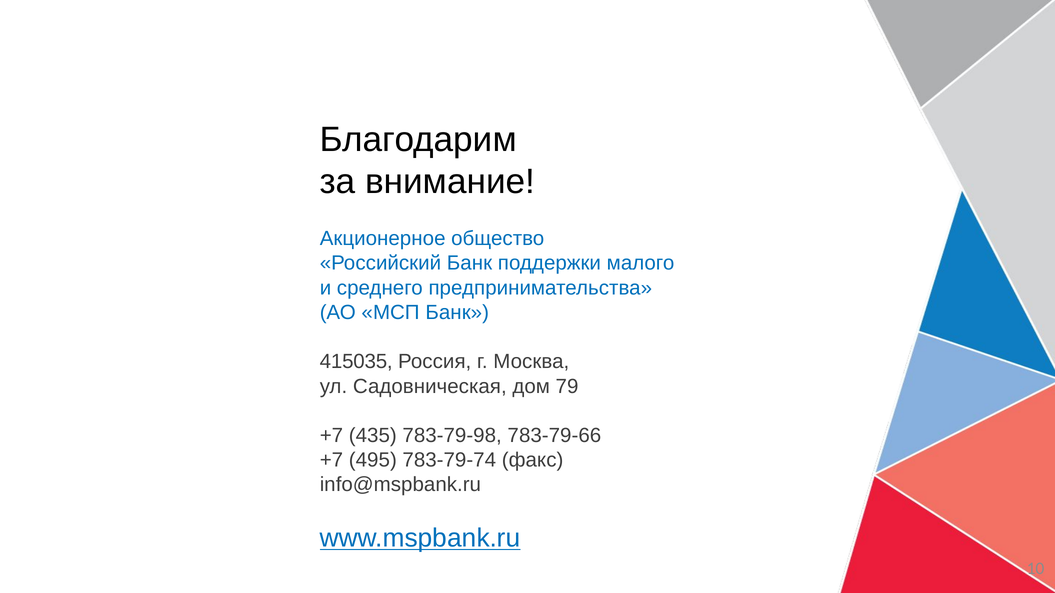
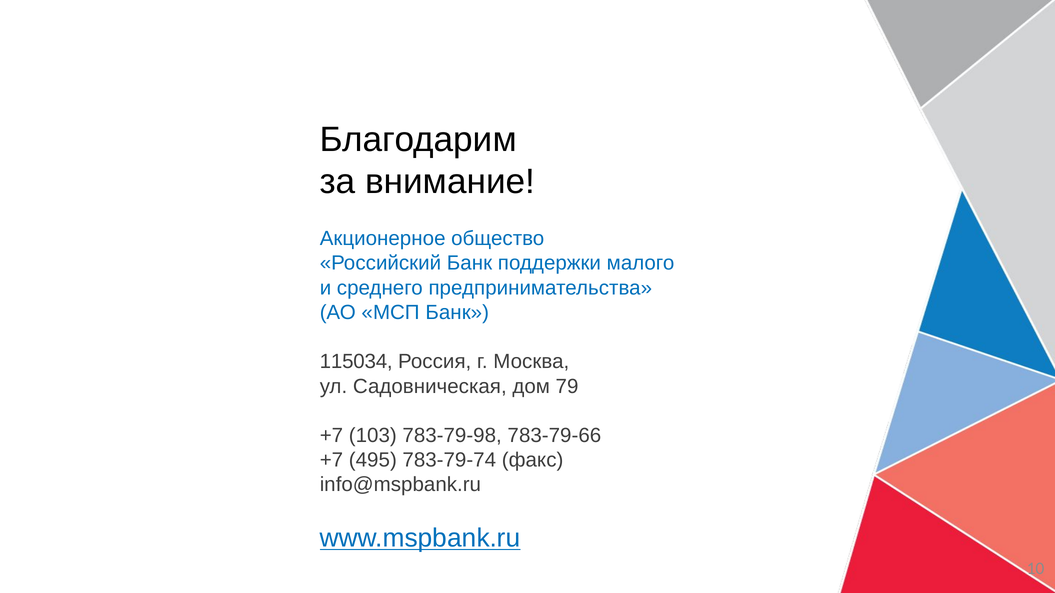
415035: 415035 -> 115034
435: 435 -> 103
